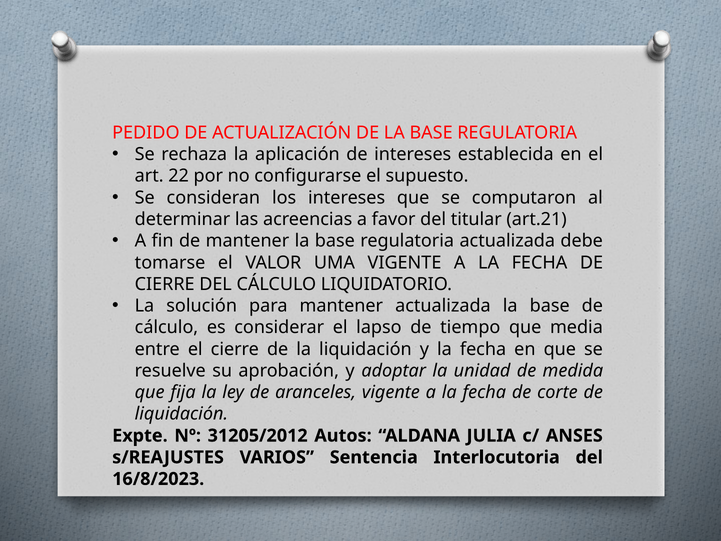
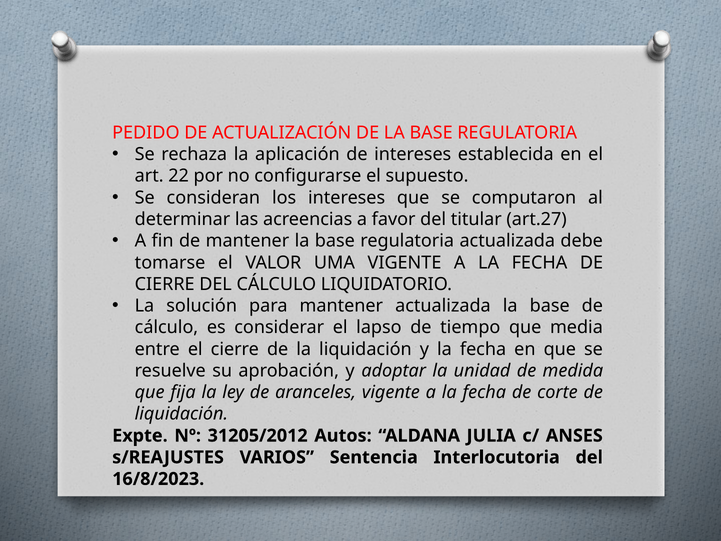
art.21: art.21 -> art.27
